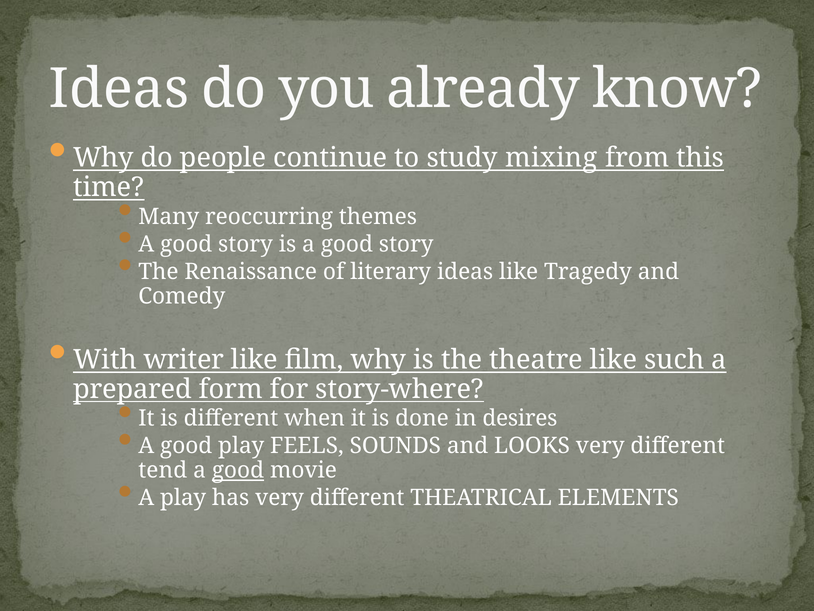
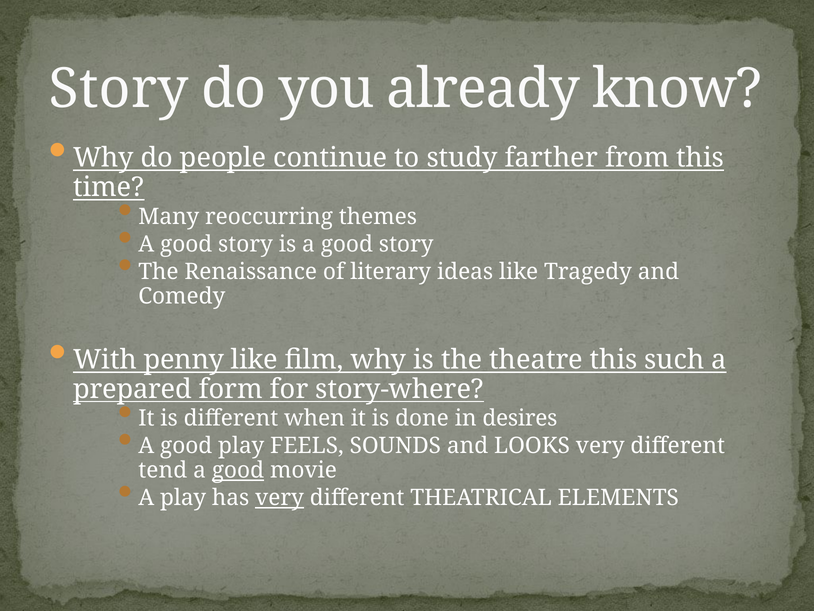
Ideas at (119, 89): Ideas -> Story
mixing: mixing -> farther
writer: writer -> penny
theatre like: like -> this
very at (280, 497) underline: none -> present
